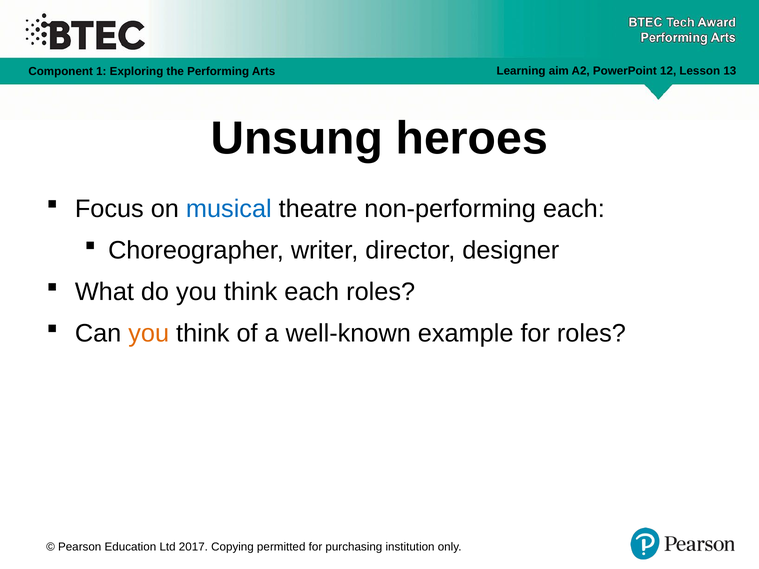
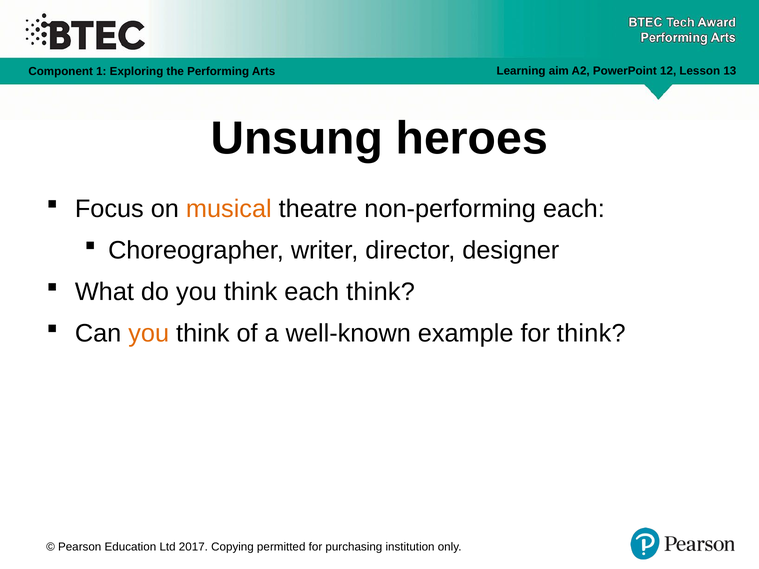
musical colour: blue -> orange
each roles: roles -> think
for roles: roles -> think
